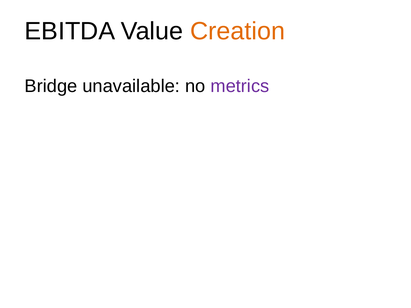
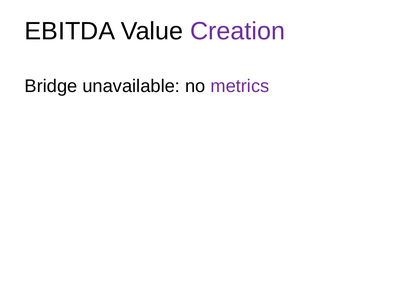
Creation colour: orange -> purple
